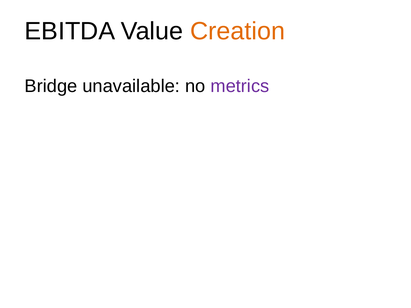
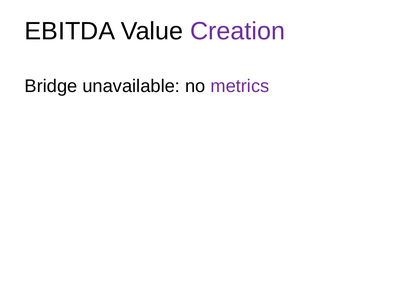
Creation colour: orange -> purple
